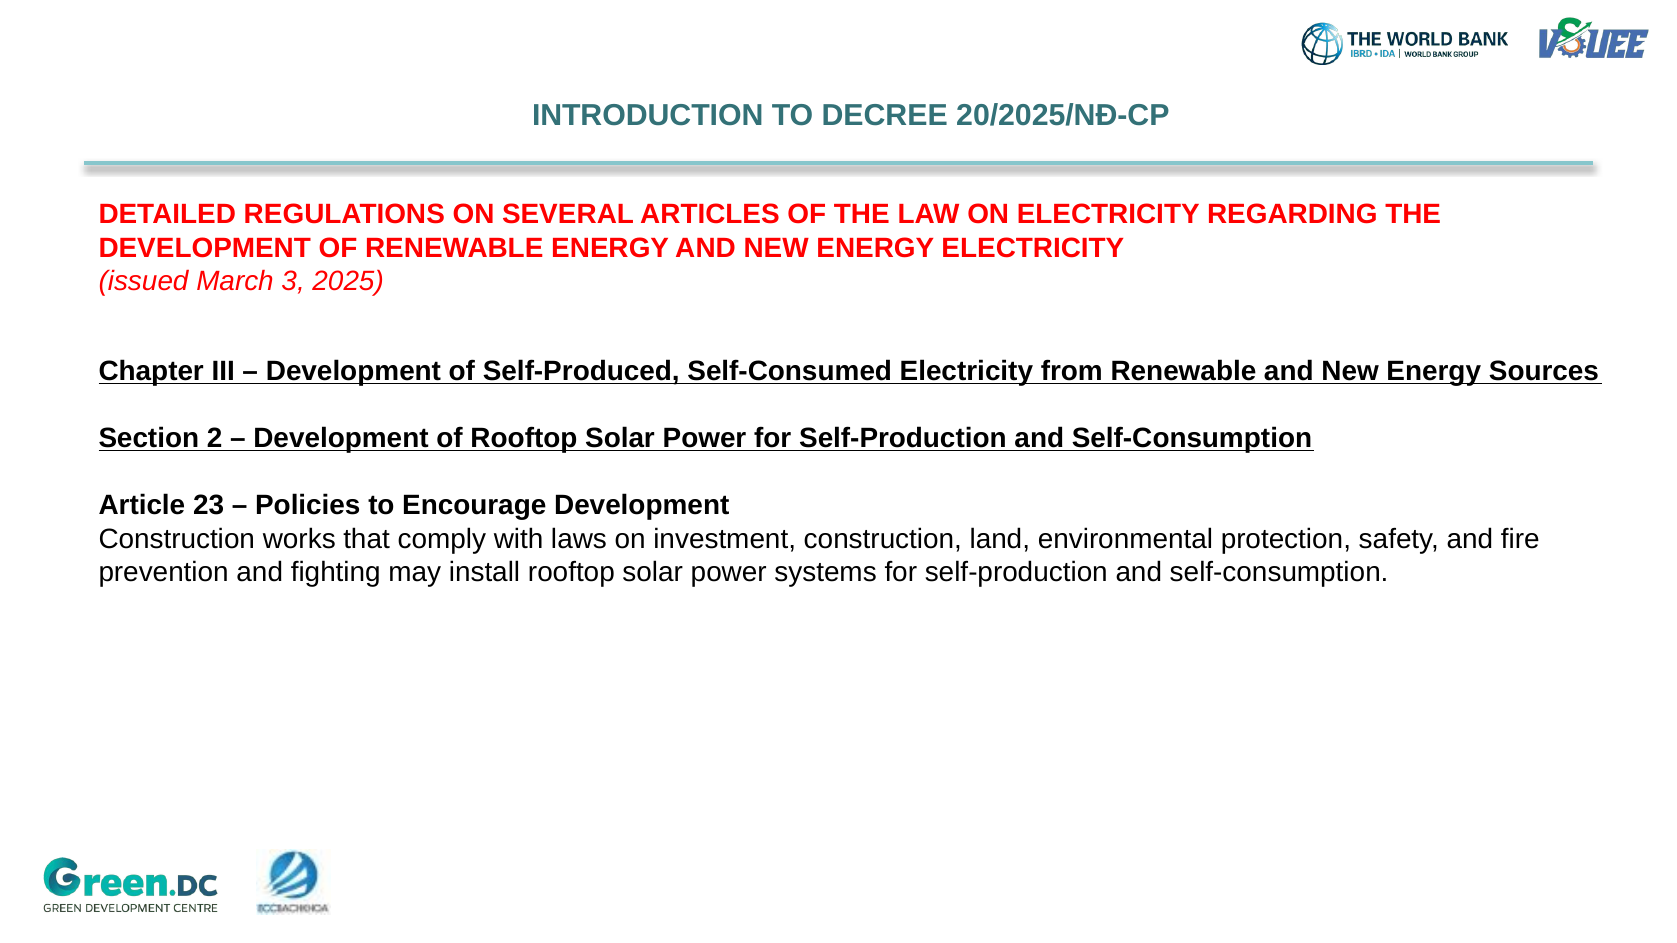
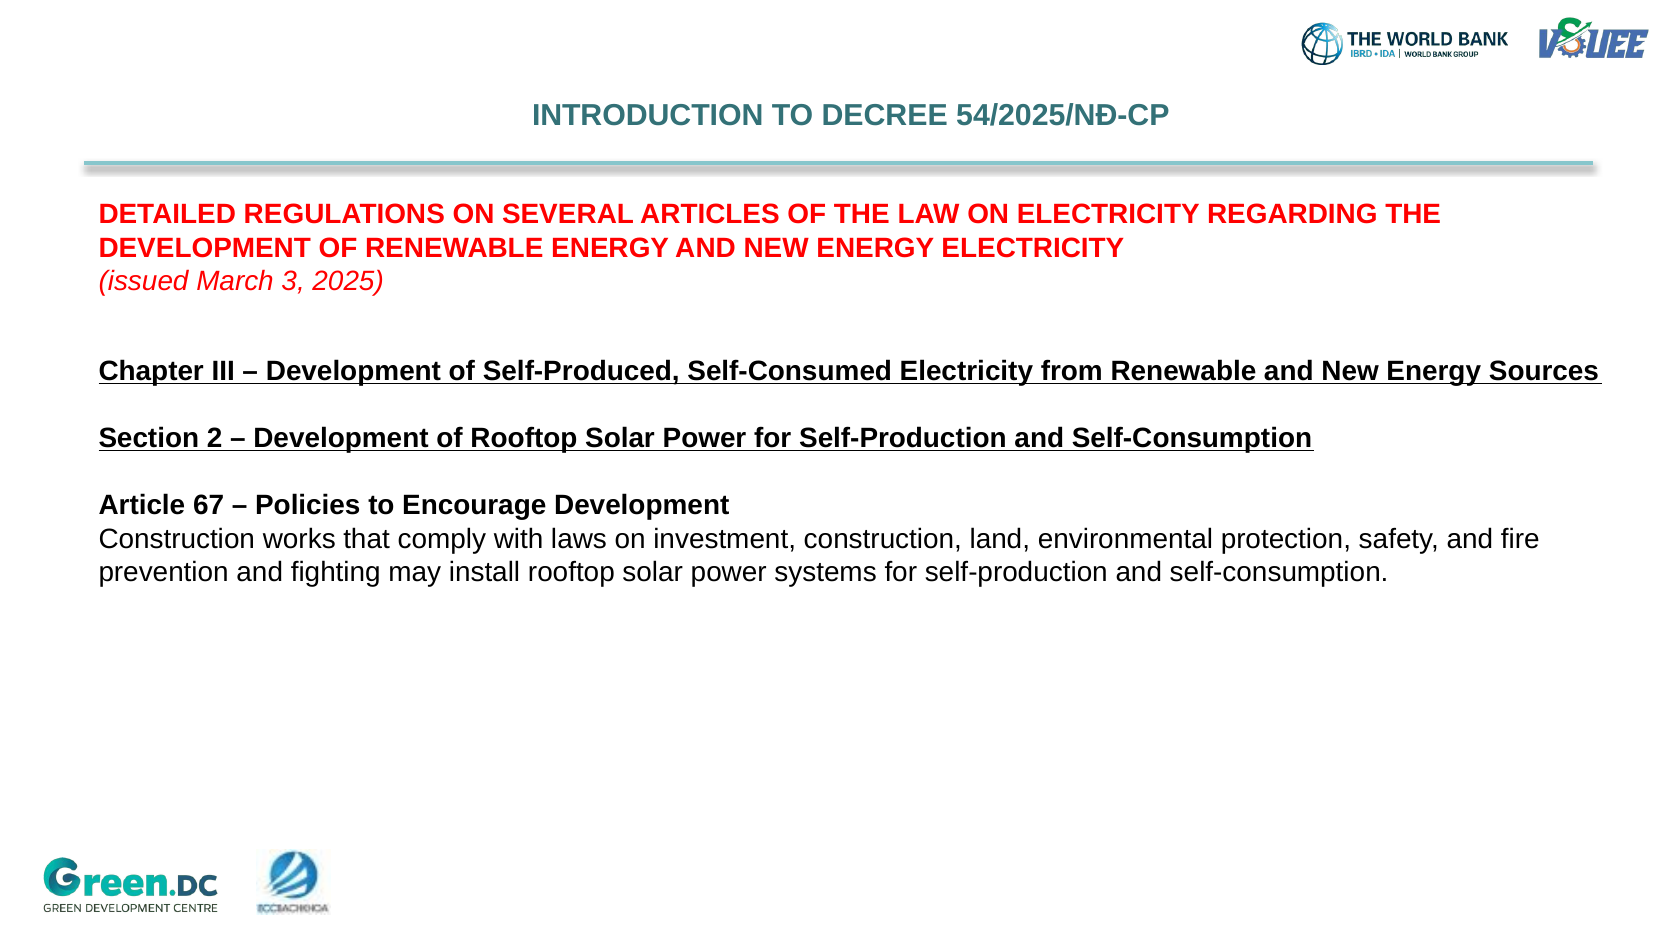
20/2025/NĐ-CP: 20/2025/NĐ-CP -> 54/2025/NĐ-CP
23: 23 -> 67
